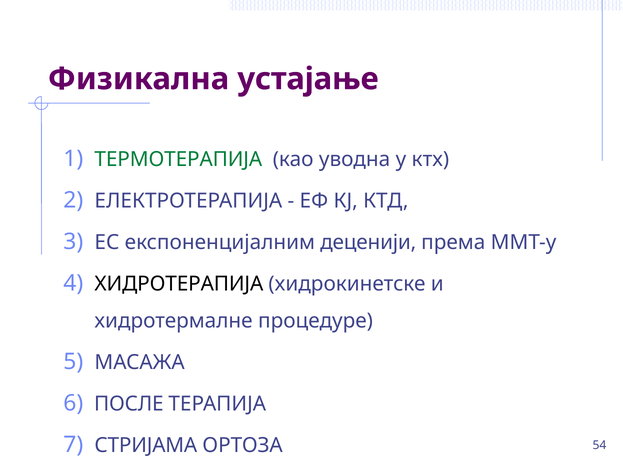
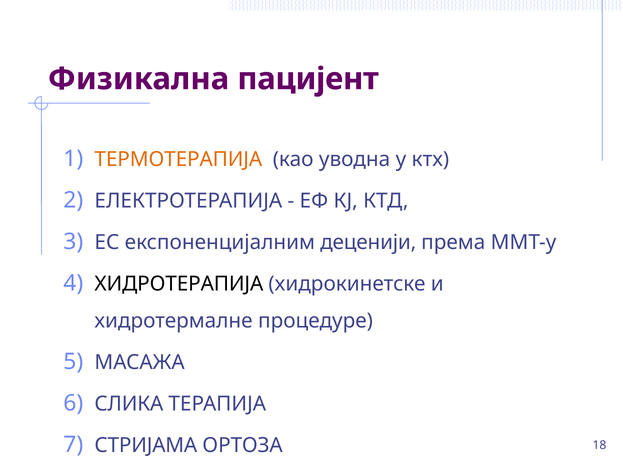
устајање: устајање -> пацијент
ТЕРМОТЕРАПИЈА colour: green -> orange
ПОСЛЕ: ПОСЛЕ -> СЛИКА
54: 54 -> 18
